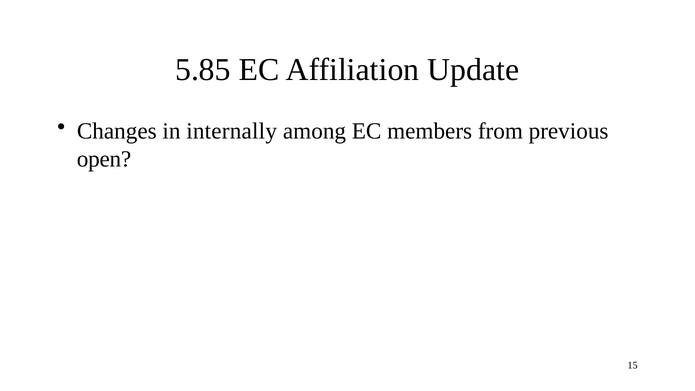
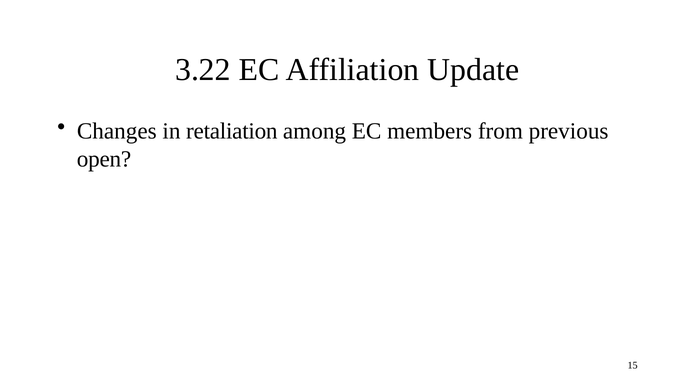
5.85: 5.85 -> 3.22
internally: internally -> retaliation
